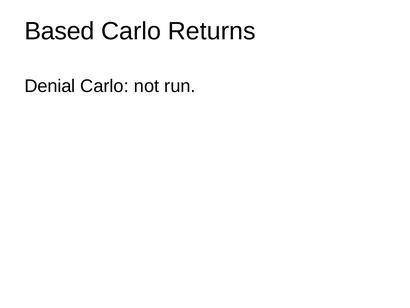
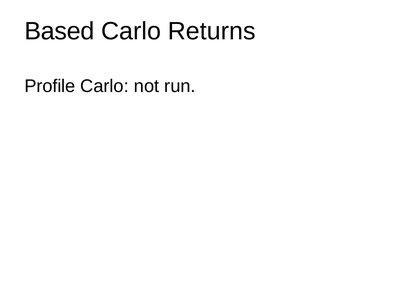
Denial: Denial -> Profile
